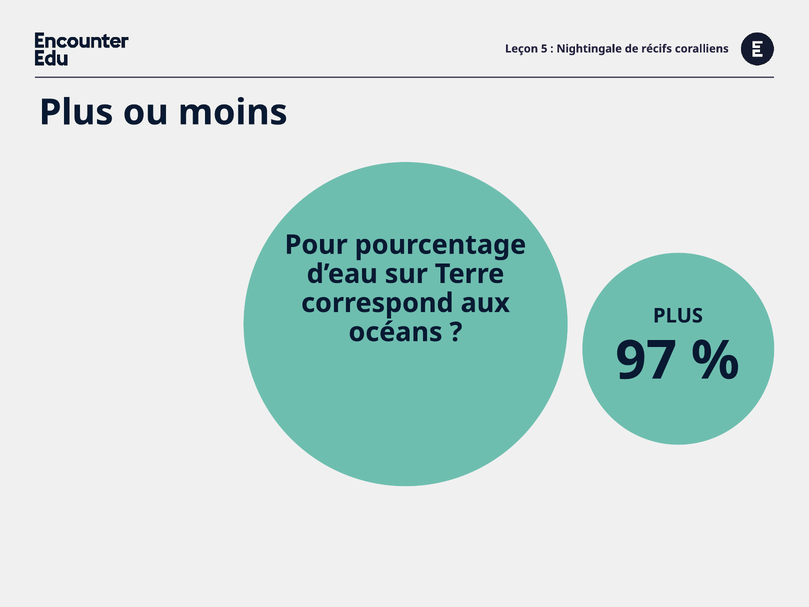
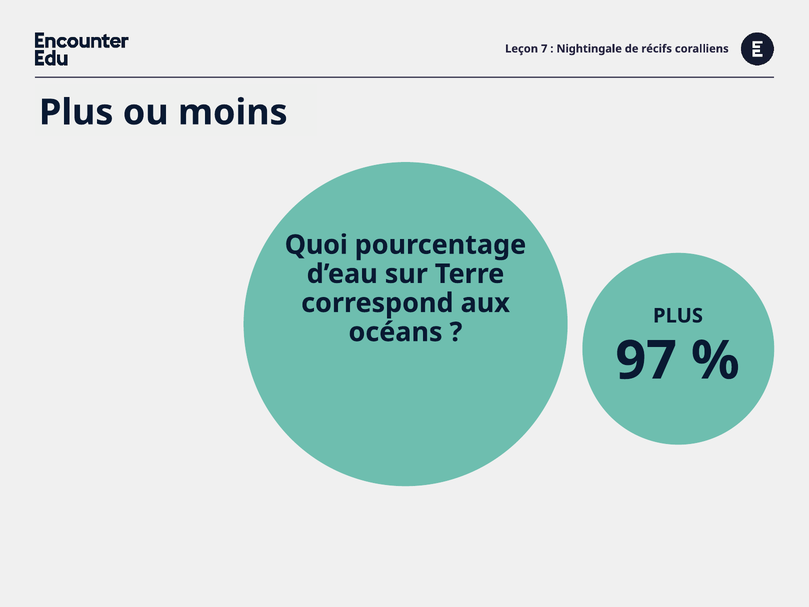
5: 5 -> 7
Pour: Pour -> Quoi
